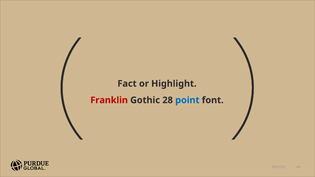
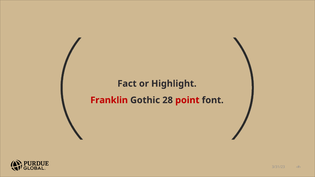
point colour: blue -> red
